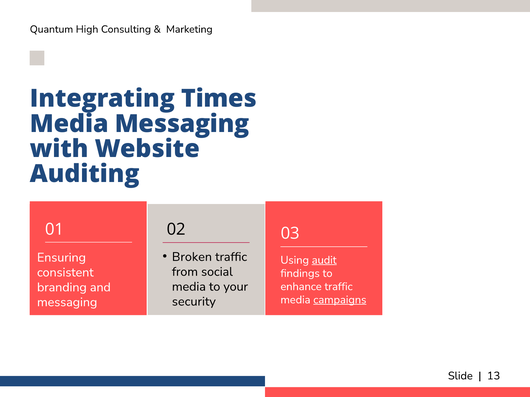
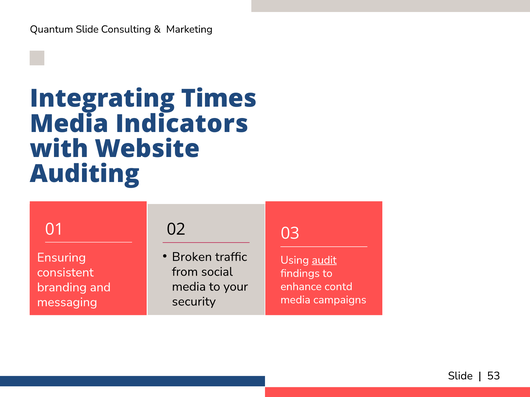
Quantum High: High -> Slide
Media Messaging: Messaging -> Indicators
enhance traffic: traffic -> contd
campaigns underline: present -> none
13: 13 -> 53
